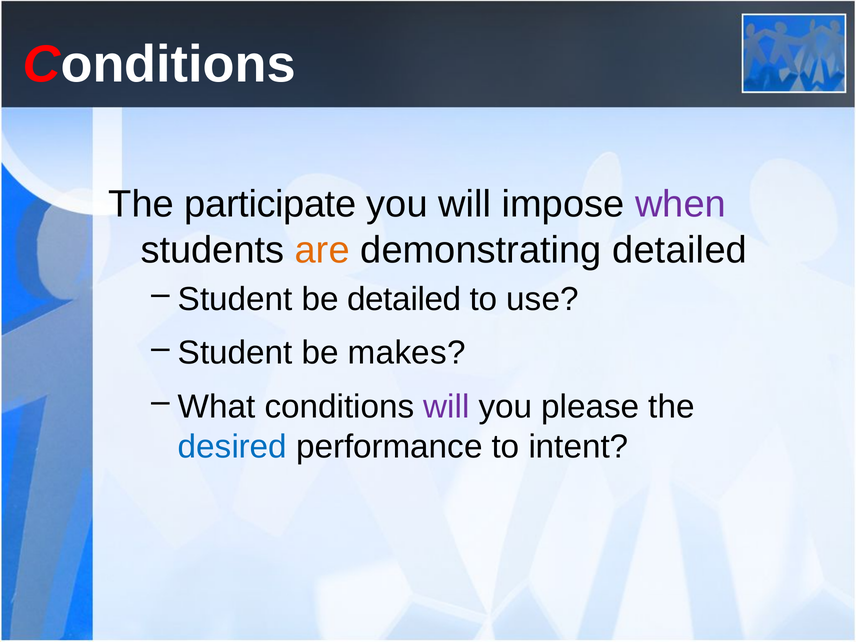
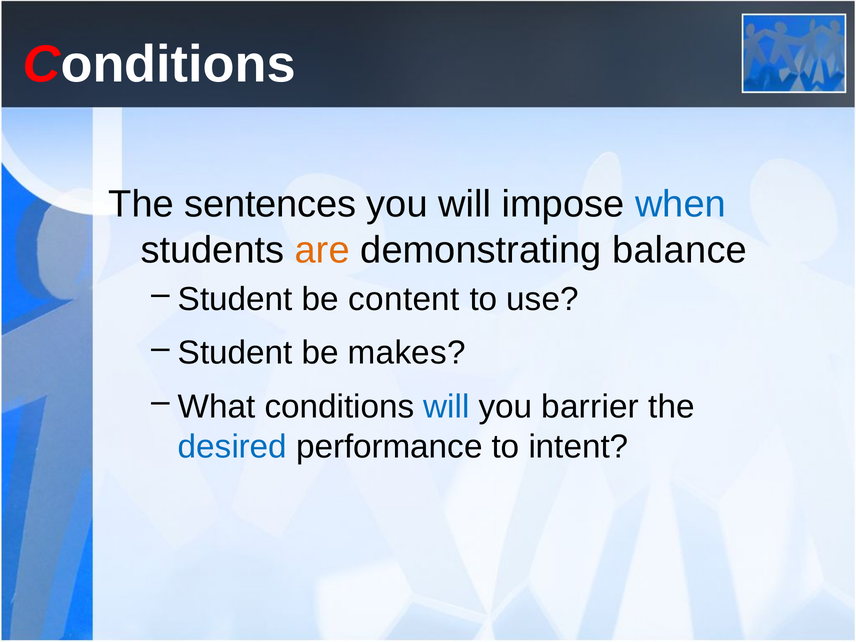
participate: participate -> sentences
when colour: purple -> blue
demonstrating detailed: detailed -> balance
be detailed: detailed -> content
will at (446, 407) colour: purple -> blue
please: please -> barrier
